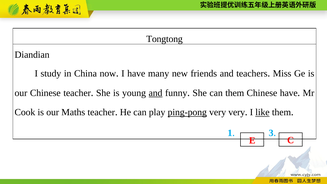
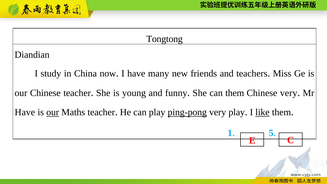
and at (156, 93) underline: present -> none
Chinese have: have -> very
Cook at (25, 112): Cook -> Have
our at (53, 112) underline: none -> present
very very: very -> play
3: 3 -> 5
